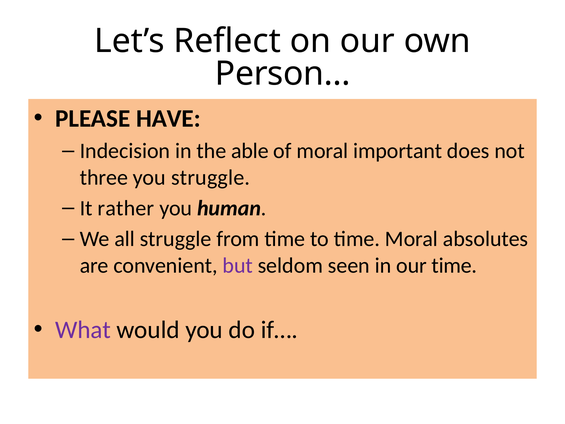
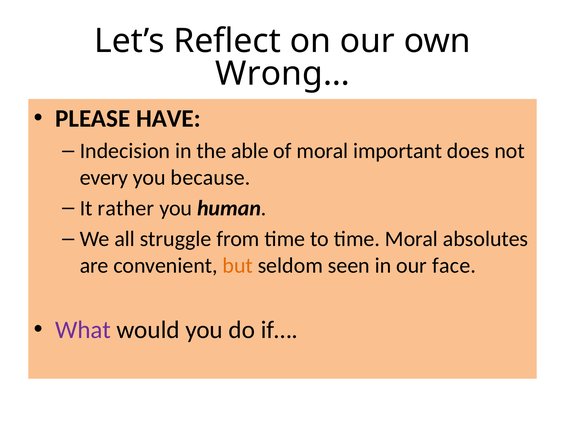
Person…: Person… -> Wrong…
three: three -> every
you struggle: struggle -> because
but colour: purple -> orange
our time: time -> face
